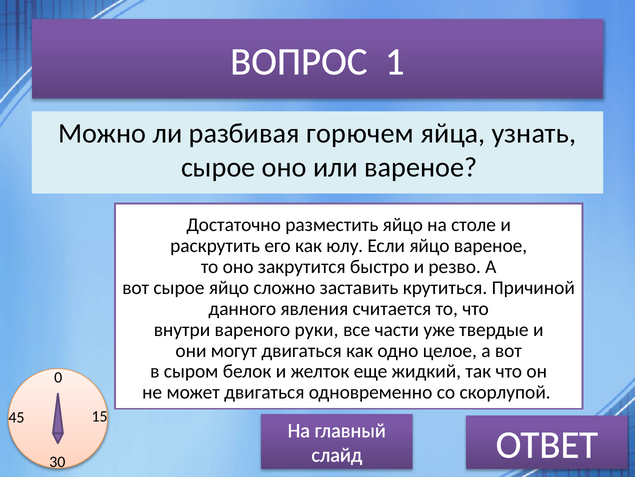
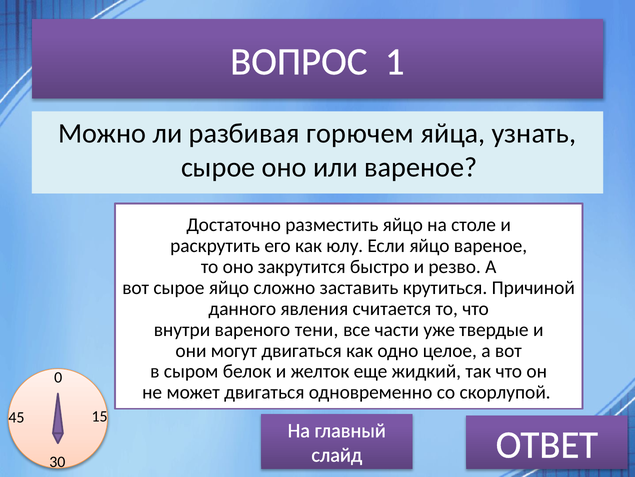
руки: руки -> тени
